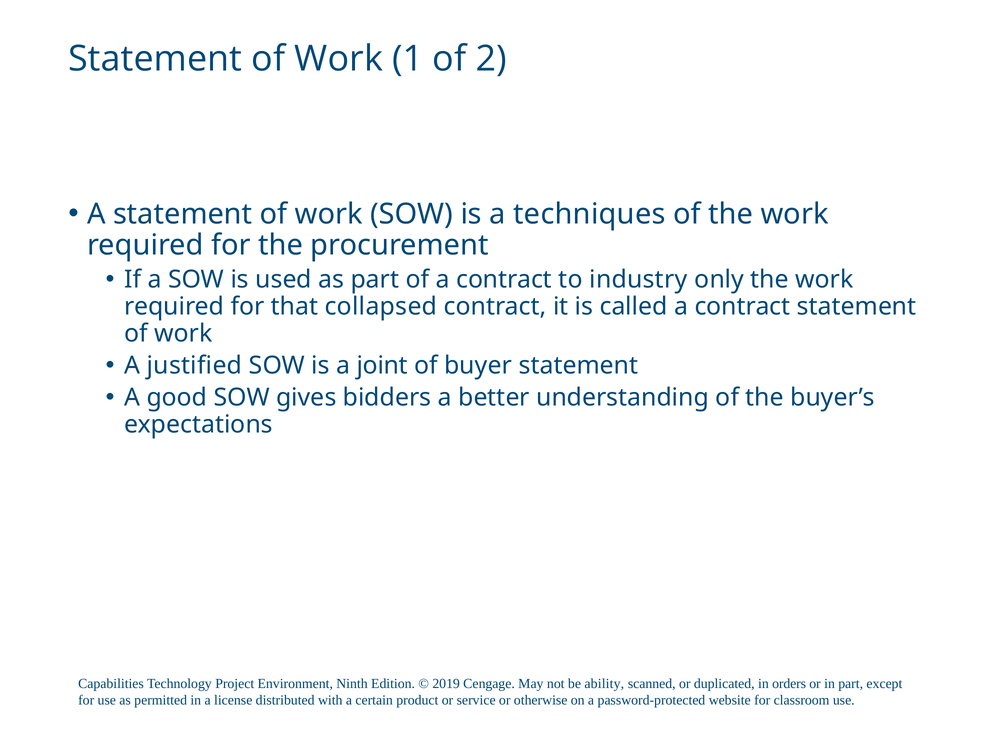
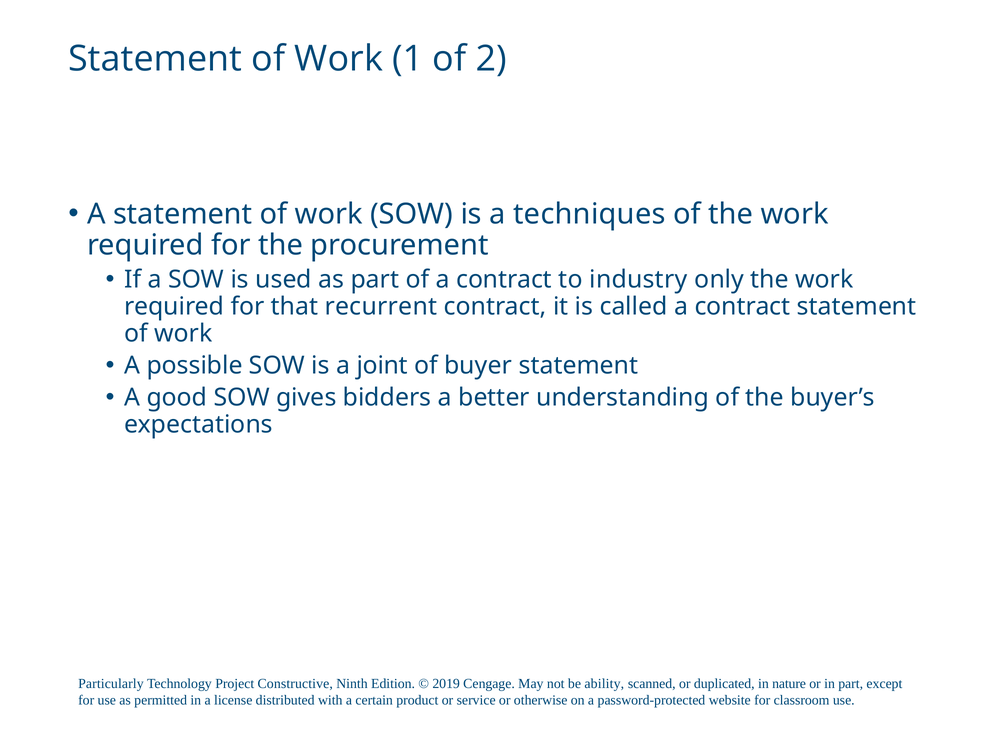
collapsed: collapsed -> recurrent
justified: justified -> possible
Capabilities: Capabilities -> Particularly
Environment: Environment -> Constructive
orders: orders -> nature
